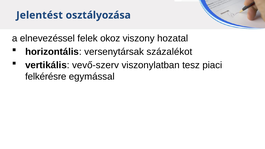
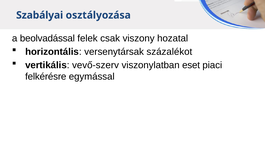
Jelentést: Jelentést -> Szabályai
elnevezéssel: elnevezéssel -> beolvadással
okoz: okoz -> csak
tesz: tesz -> eset
